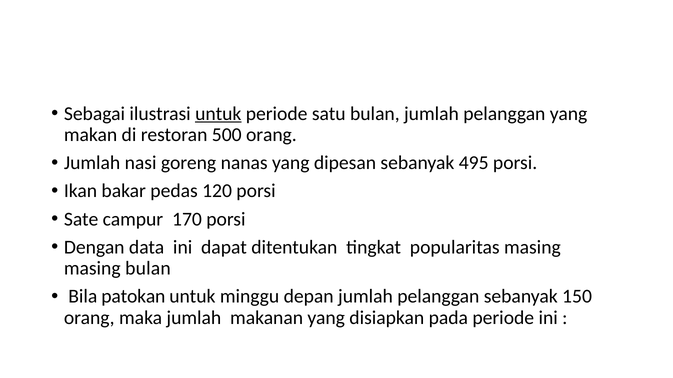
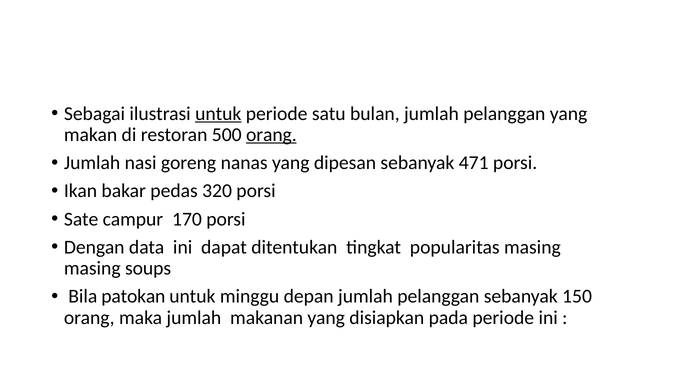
orang at (271, 135) underline: none -> present
495: 495 -> 471
120: 120 -> 320
masing bulan: bulan -> soups
